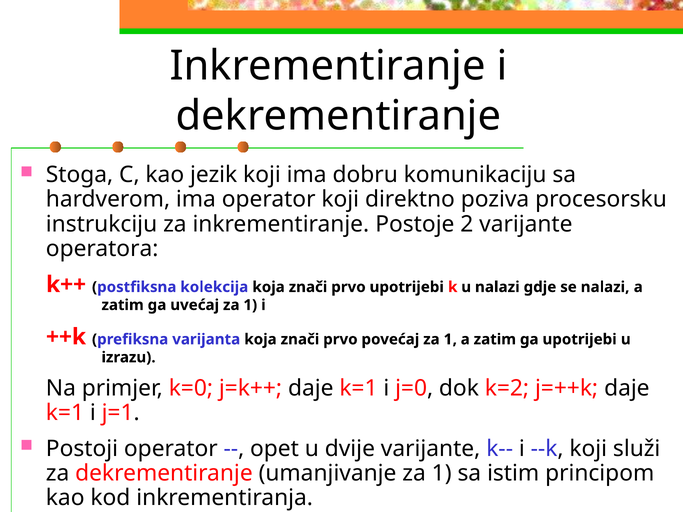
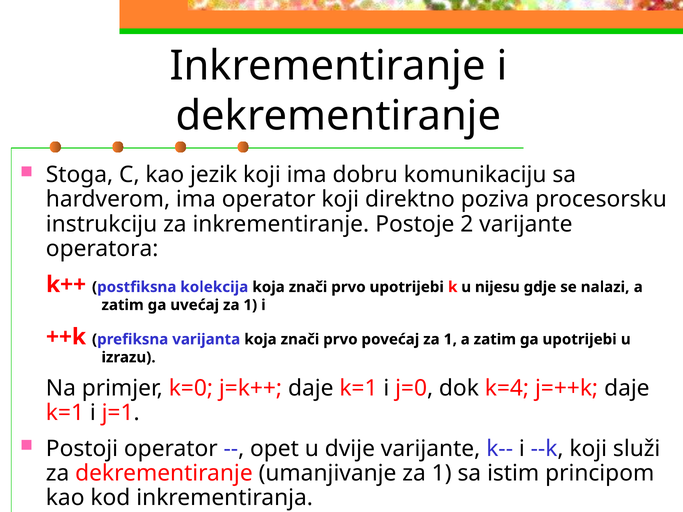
u nalazi: nalazi -> nijesu
k=2: k=2 -> k=4
